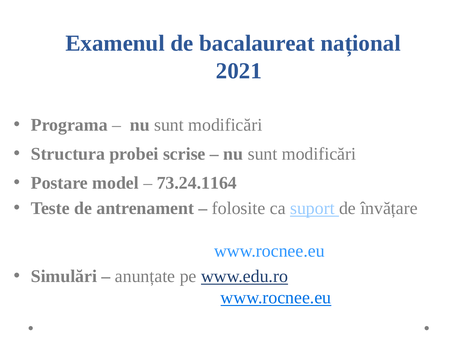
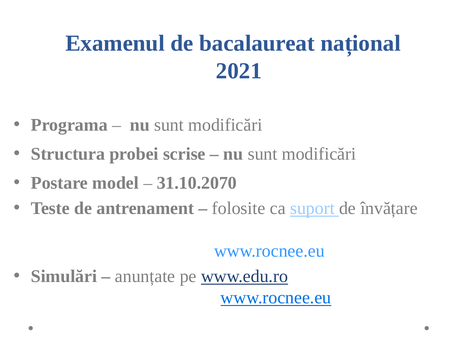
73.24.1164: 73.24.1164 -> 31.10.2070
